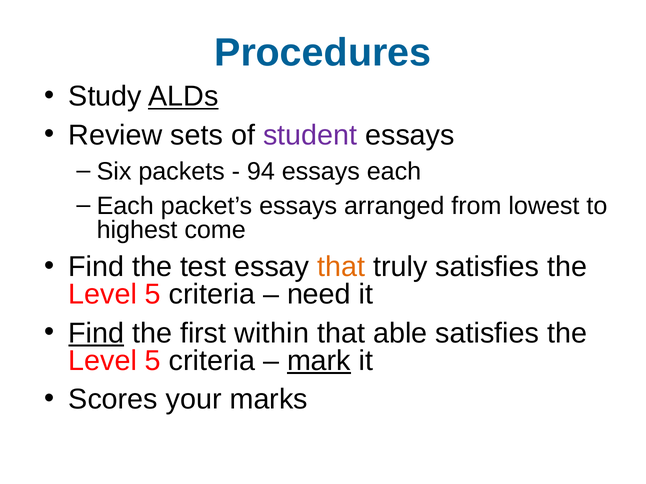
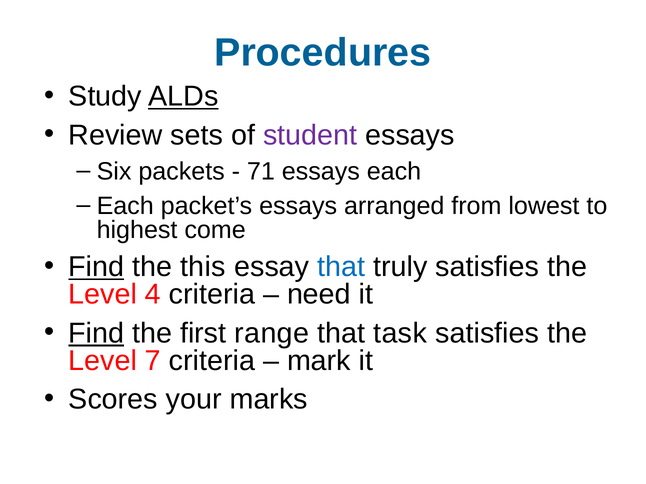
94: 94 -> 71
Find at (96, 267) underline: none -> present
test: test -> this
that at (341, 267) colour: orange -> blue
5 at (153, 295): 5 -> 4
within: within -> range
able: able -> task
5 at (153, 361): 5 -> 7
mark underline: present -> none
